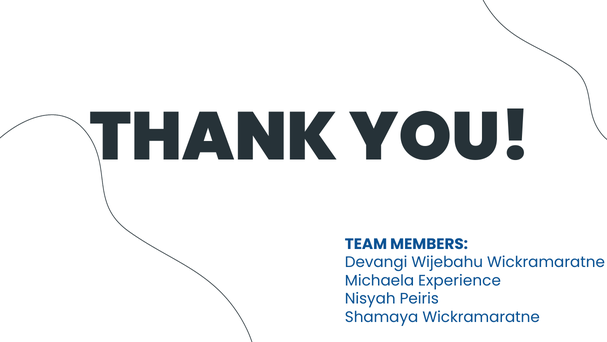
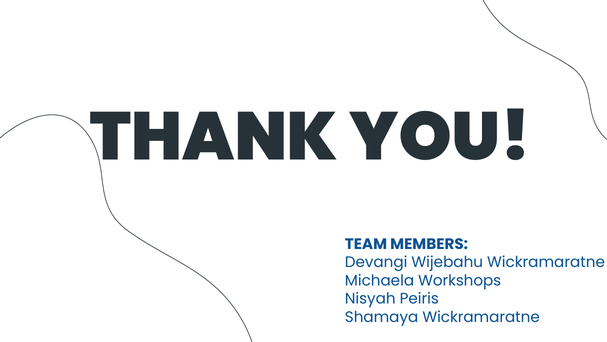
Experience: Experience -> Workshops
